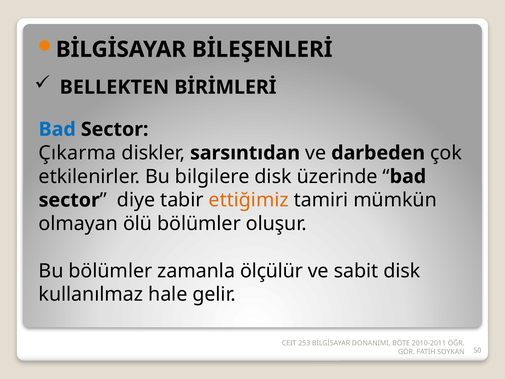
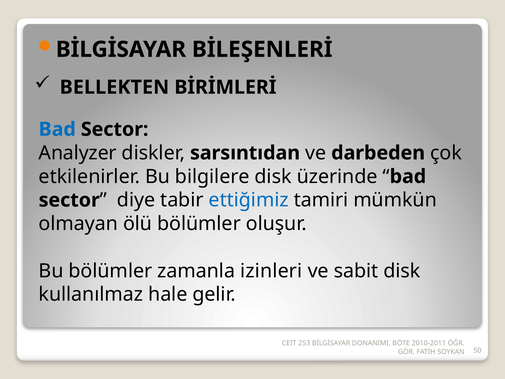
Çıkarma: Çıkarma -> Analyzer
ettiğimiz colour: orange -> blue
ölçülür: ölçülür -> izinleri
